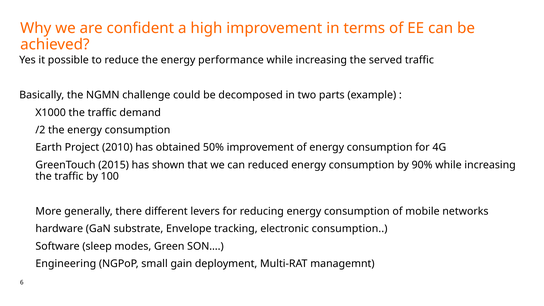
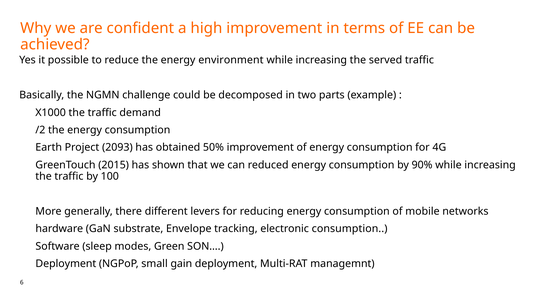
performance: performance -> environment
2010: 2010 -> 2093
Engineering at (66, 264): Engineering -> Deployment
